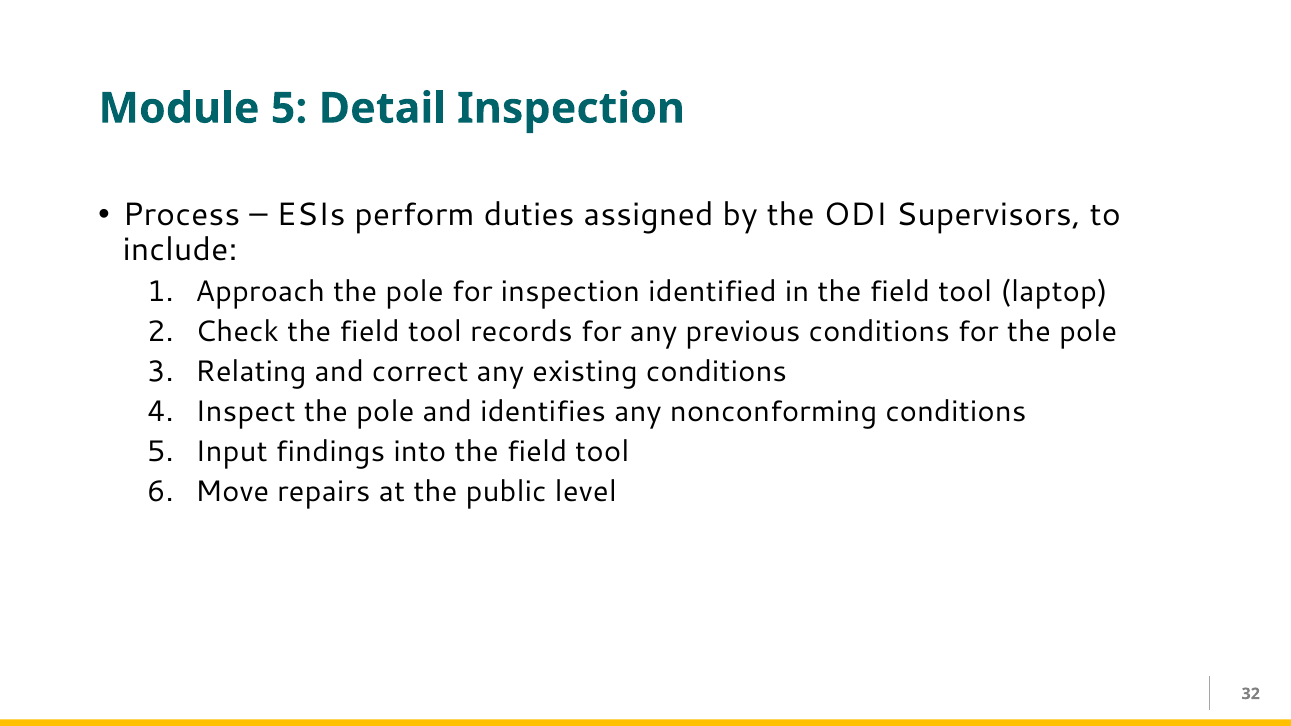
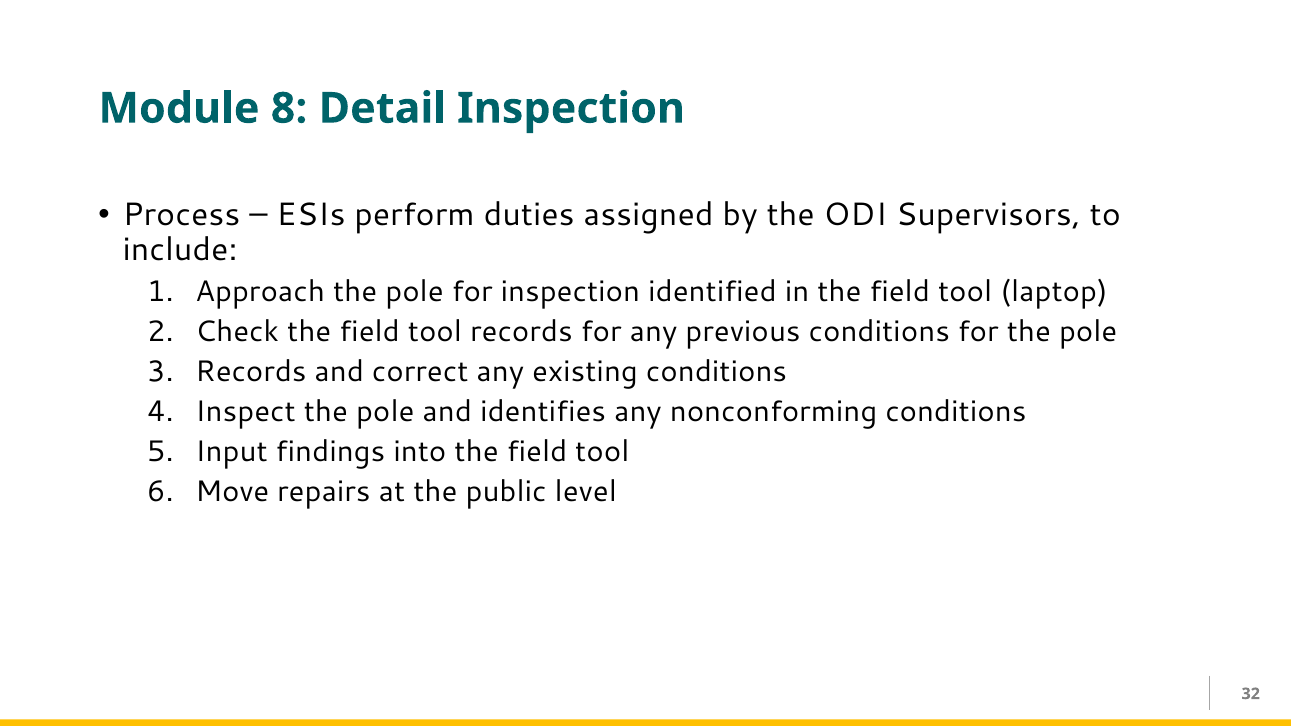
Module 5: 5 -> 8
Relating at (251, 372): Relating -> Records
